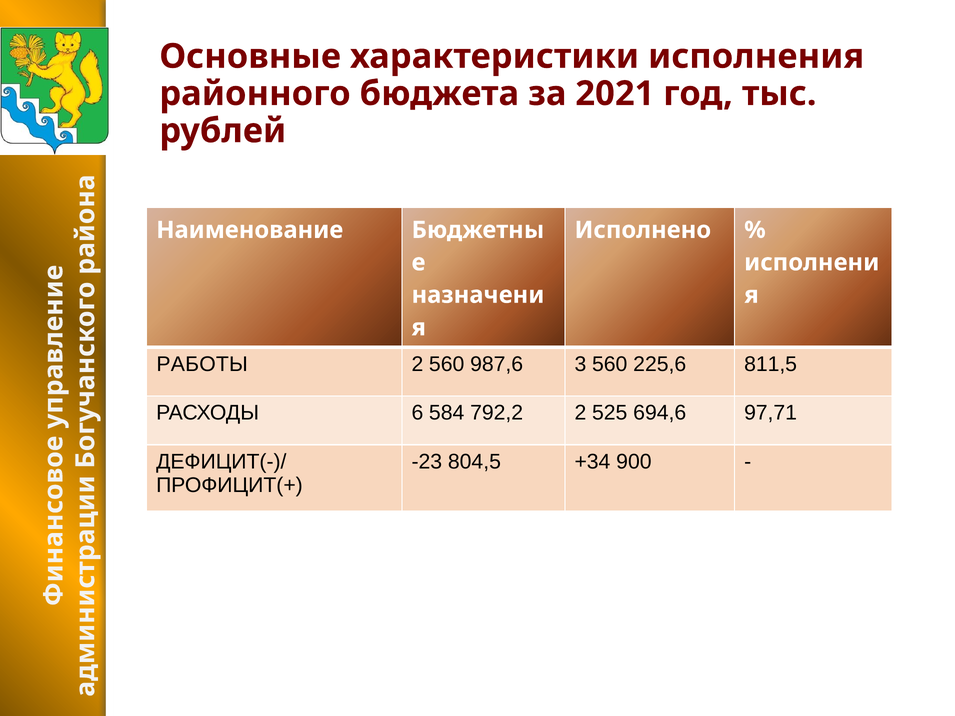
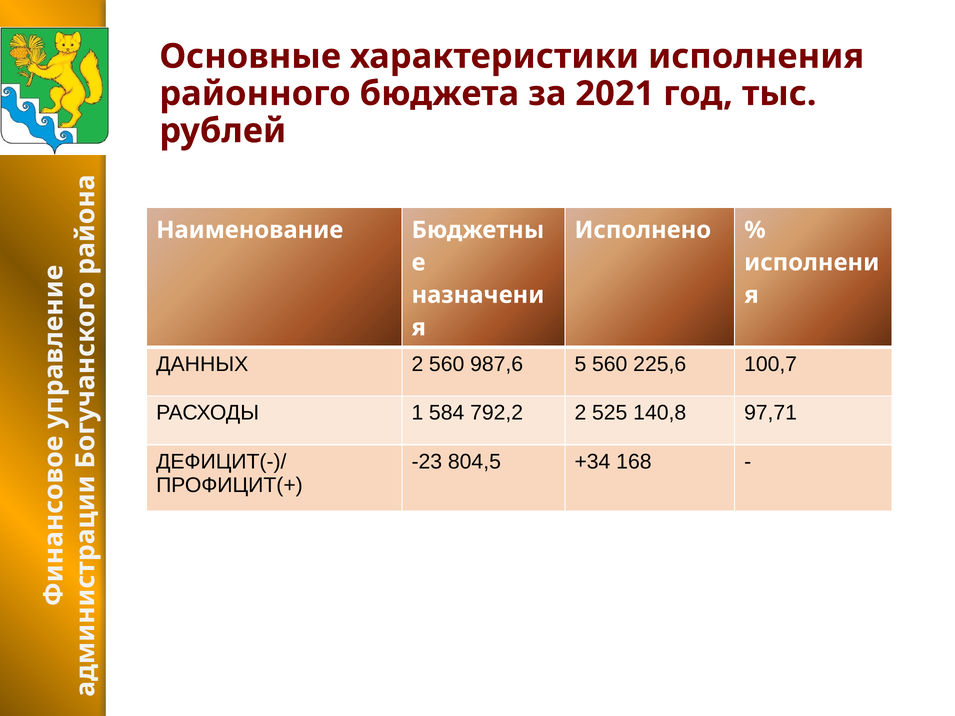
РАБОТЫ: РАБОТЫ -> ДАННЫХ
3: 3 -> 5
811,5: 811,5 -> 100,7
6: 6 -> 1
694,6: 694,6 -> 140,8
900: 900 -> 168
